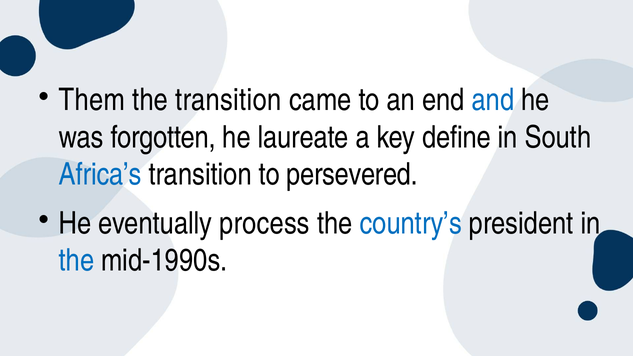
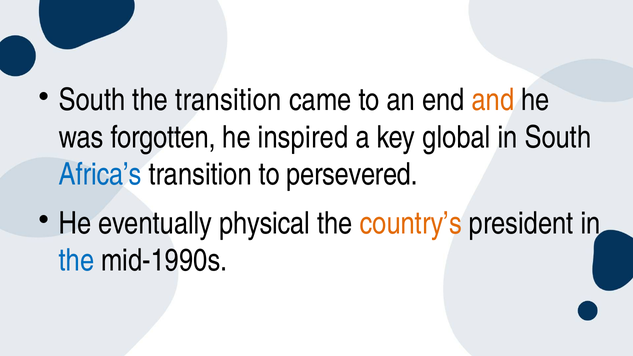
Them at (92, 100): Them -> South
and colour: blue -> orange
laureate: laureate -> inspired
define: define -> global
process: process -> physical
country’s colour: blue -> orange
